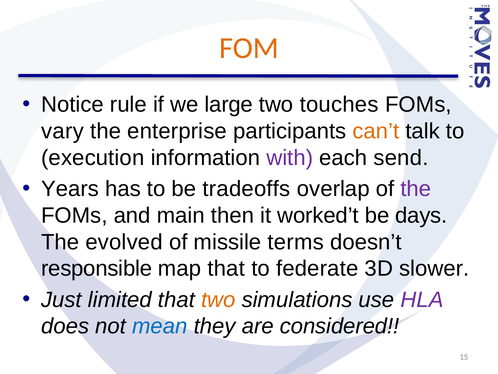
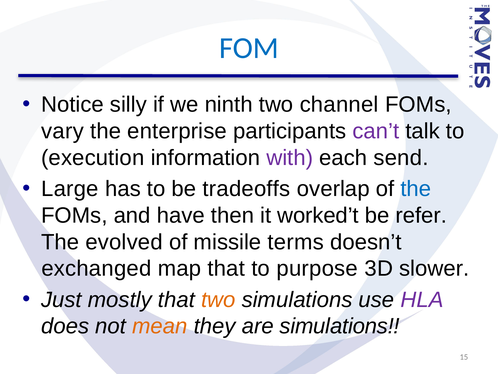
FOM colour: orange -> blue
rule: rule -> silly
large: large -> ninth
touches: touches -> channel
can’t colour: orange -> purple
Years: Years -> Large
the at (416, 189) colour: purple -> blue
main: main -> have
days: days -> refer
responsible: responsible -> exchanged
federate: federate -> purpose
limited: limited -> mostly
mean colour: blue -> orange
are considered: considered -> simulations
